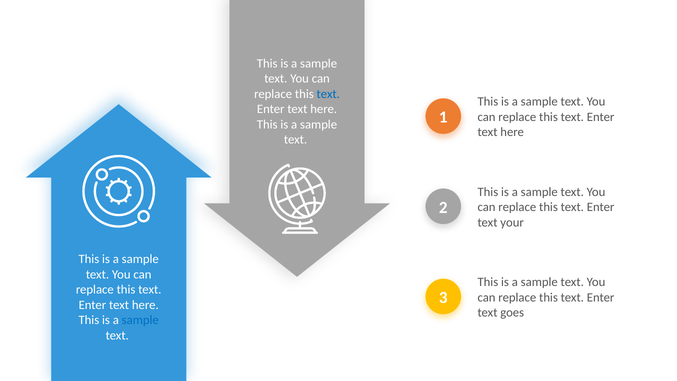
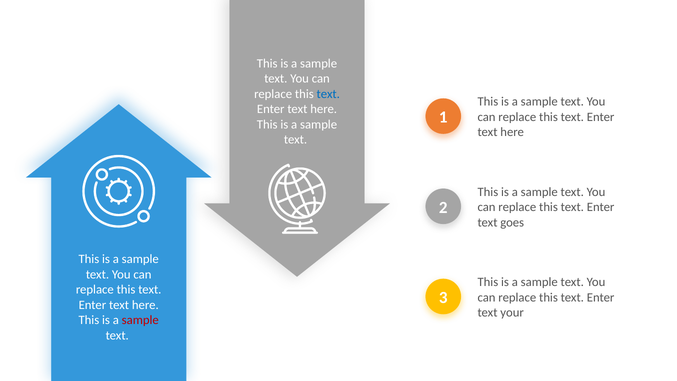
your: your -> goes
goes: goes -> your
sample at (140, 320) colour: blue -> red
